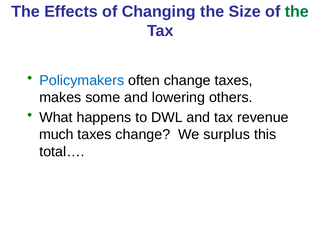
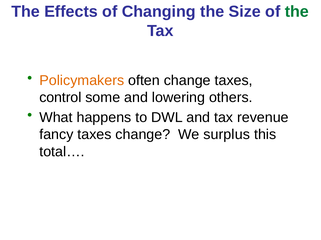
Policymakers colour: blue -> orange
makes: makes -> control
much: much -> fancy
